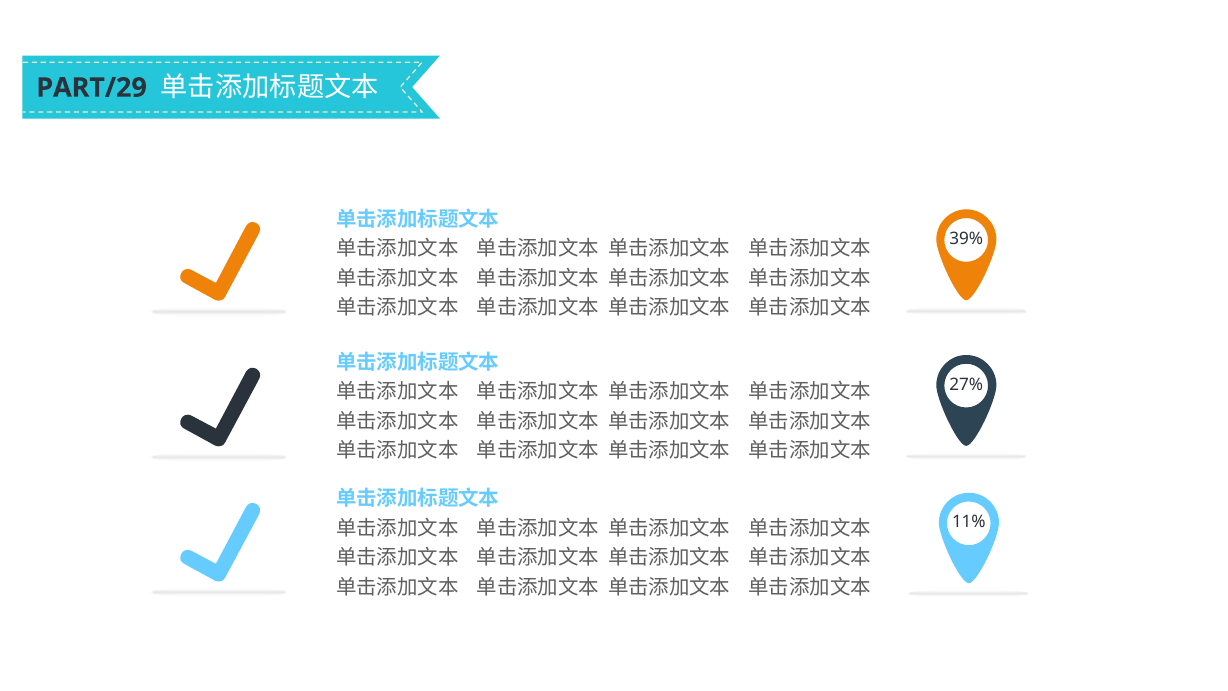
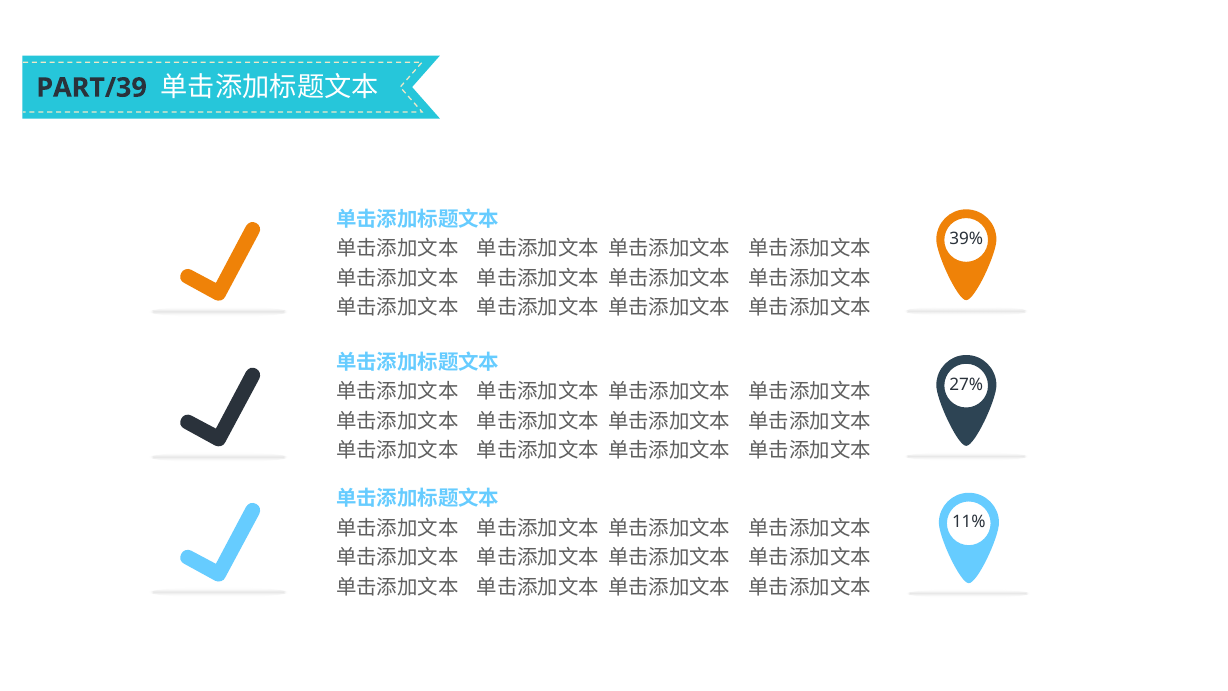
PART/29: PART/29 -> PART/39
